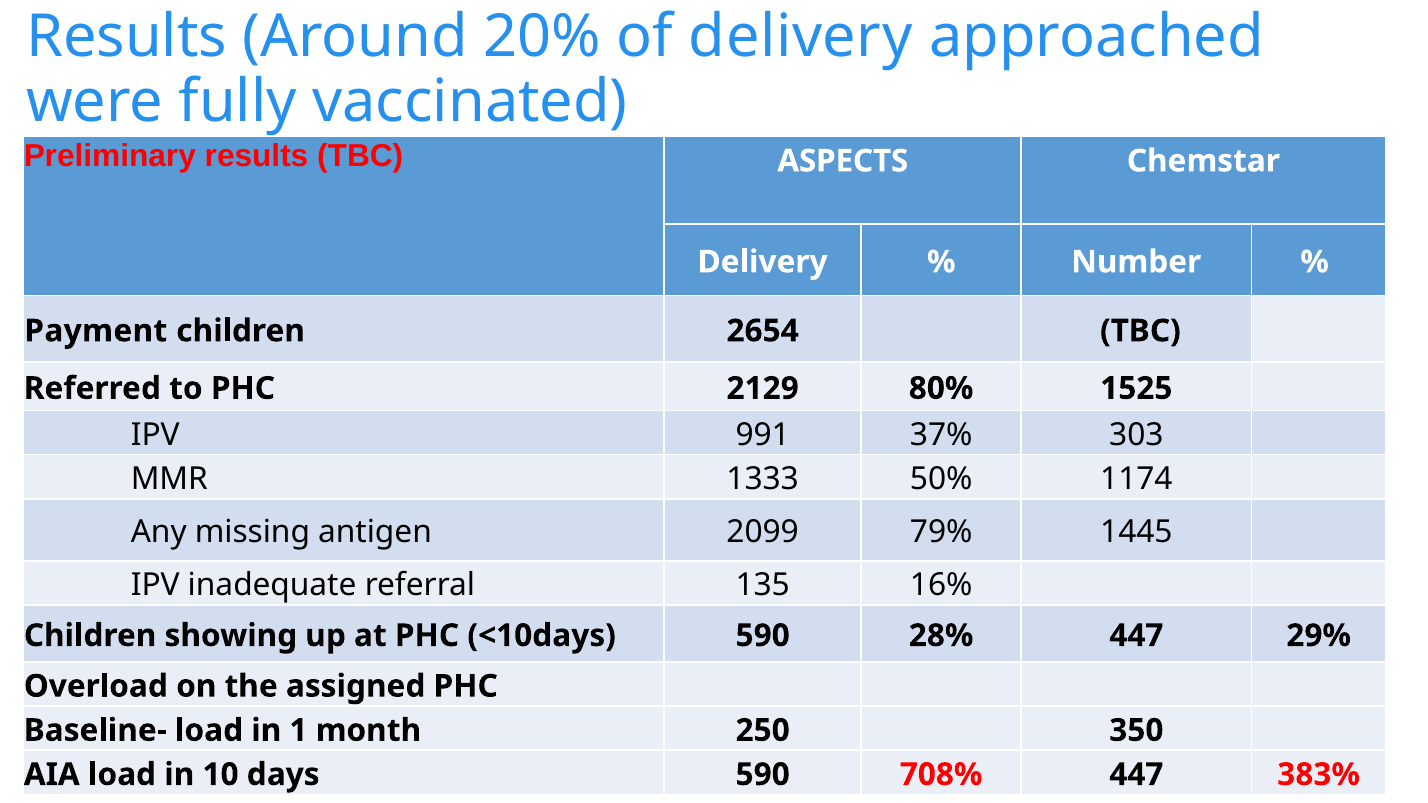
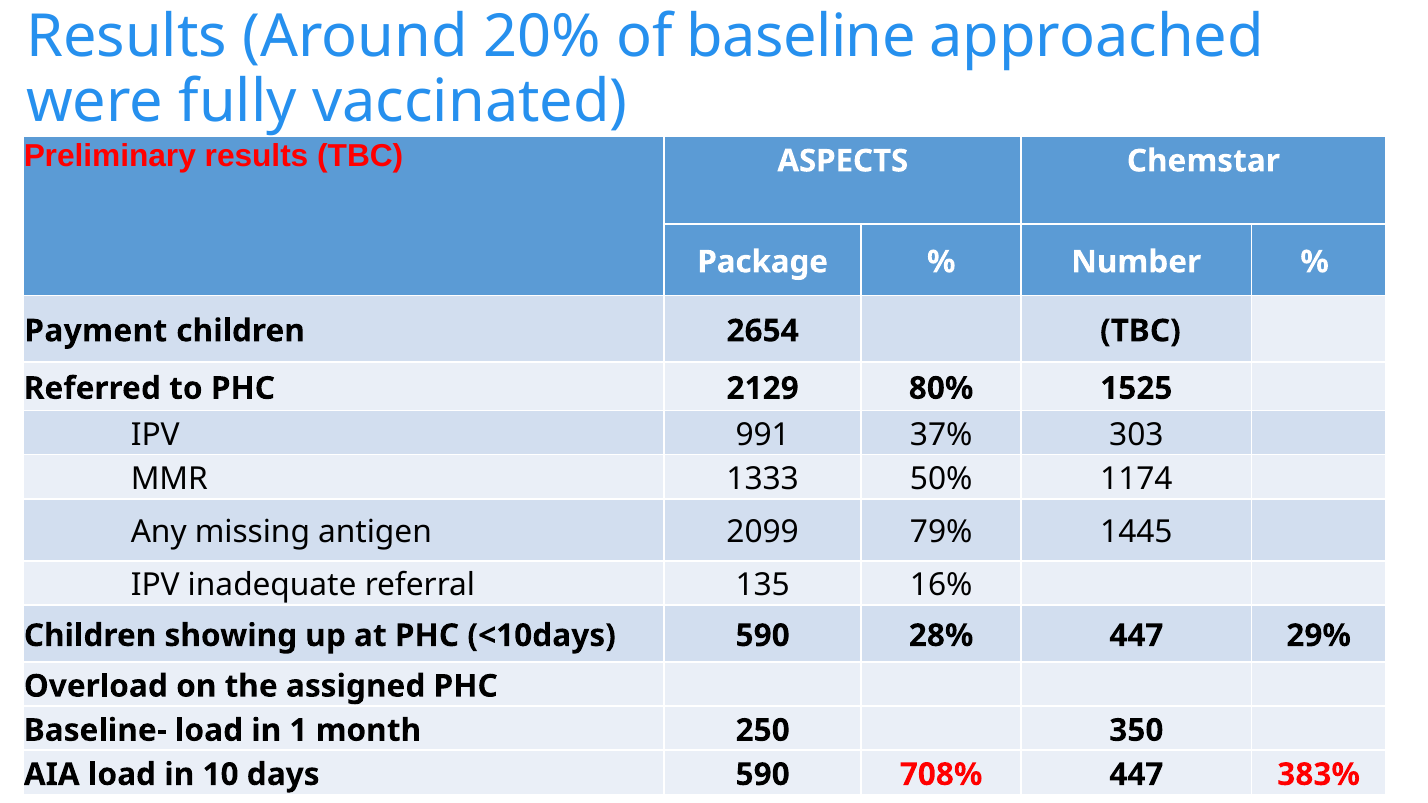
of delivery: delivery -> baseline
Delivery at (763, 262): Delivery -> Package
